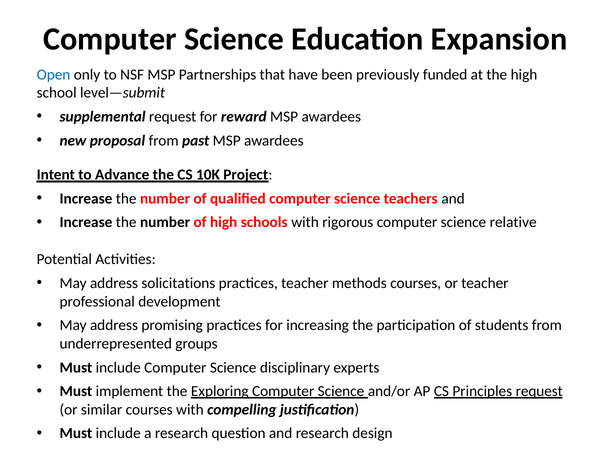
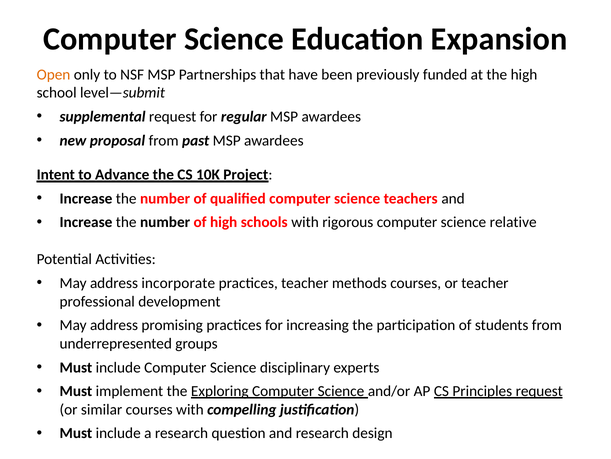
Open colour: blue -> orange
reward: reward -> regular
solicitations: solicitations -> incorporate
